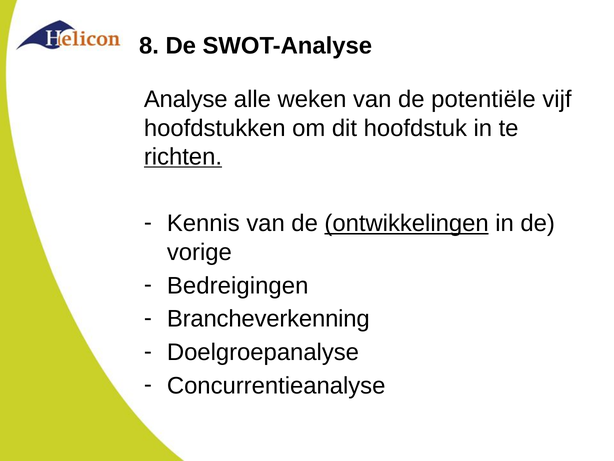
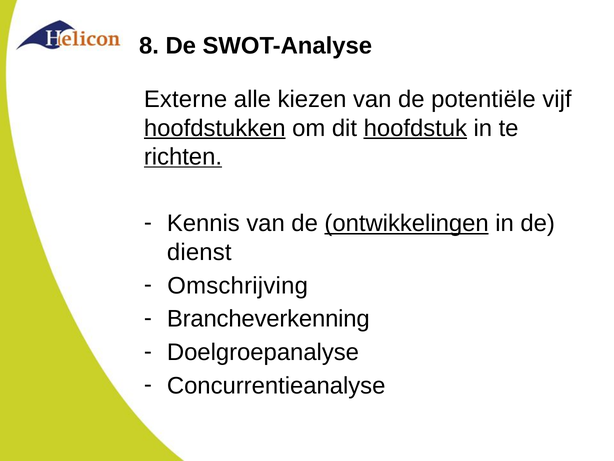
Analyse: Analyse -> Externe
weken: weken -> kiezen
hoofdstukken underline: none -> present
hoofdstuk underline: none -> present
vorige: vorige -> dienst
Bedreigingen: Bedreigingen -> Omschrijving
